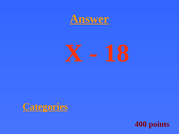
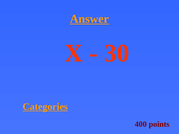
18: 18 -> 30
